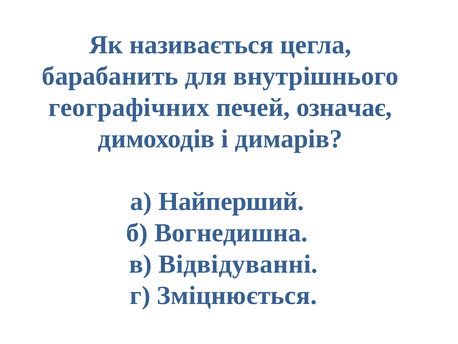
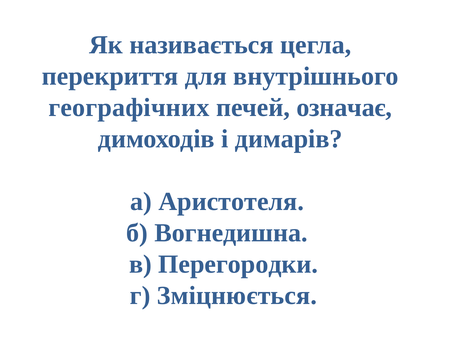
барабанить: барабанить -> перекриття
Найперший: Найперший -> Аристотеля
Відвідуванні: Відвідуванні -> Перегородки
